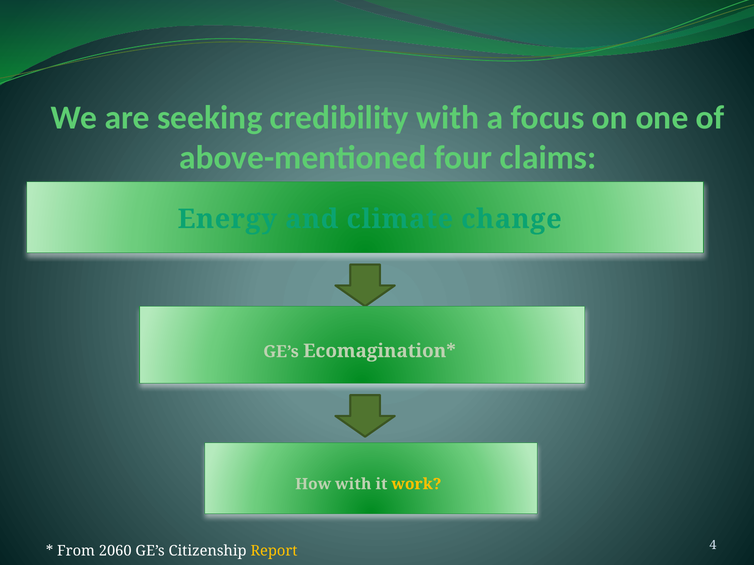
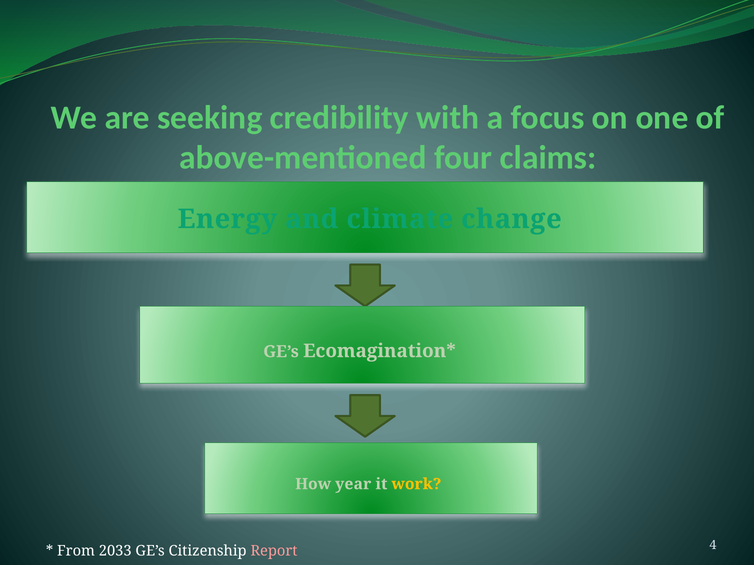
How with: with -> year
2060: 2060 -> 2033
Report colour: yellow -> pink
